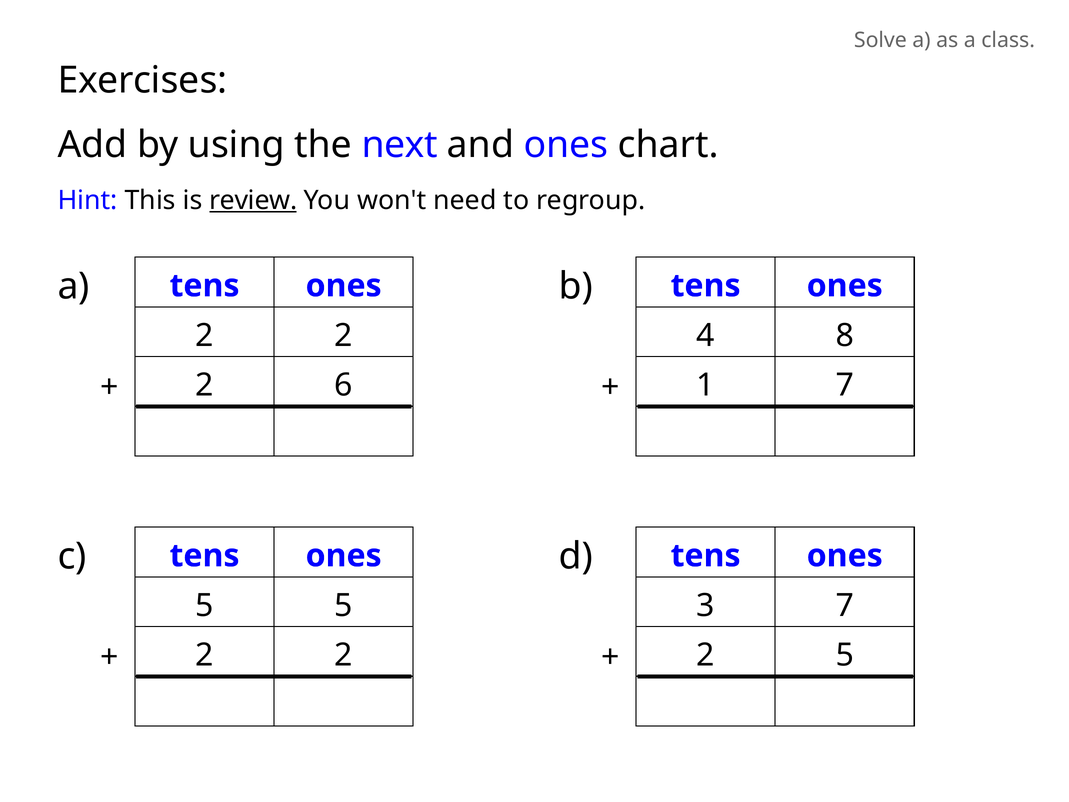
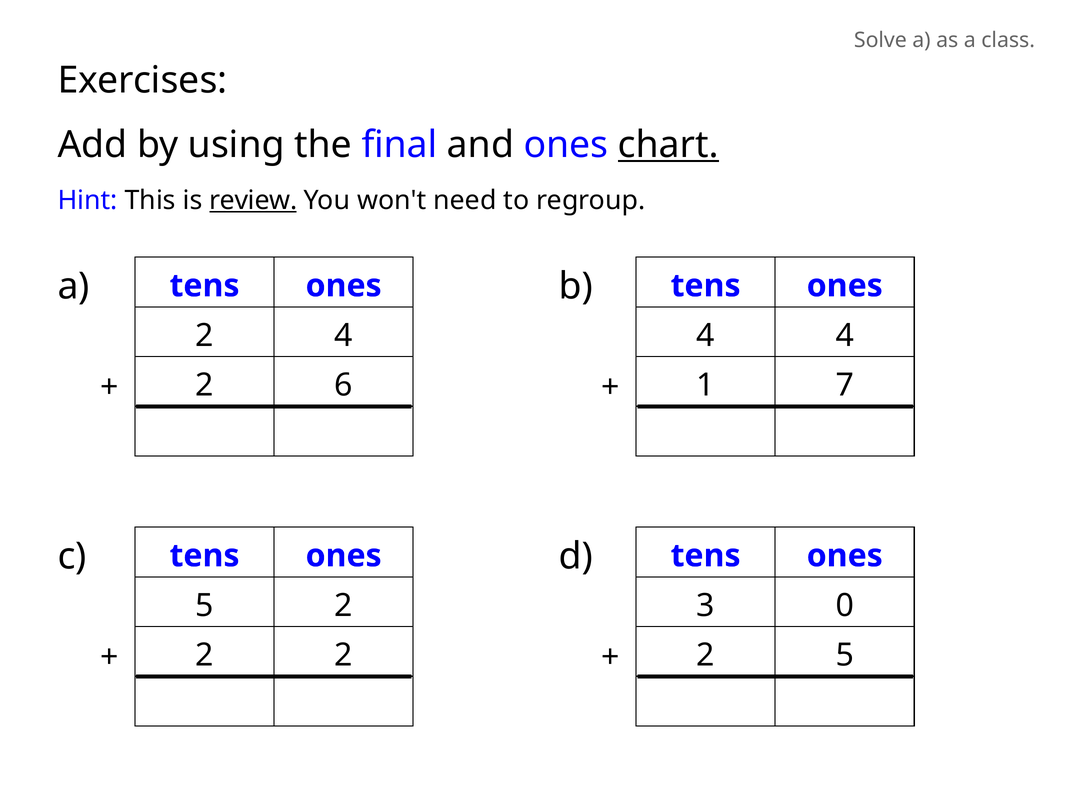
next: next -> final
chart underline: none -> present
2 at (344, 335): 2 -> 4
4 8: 8 -> 4
5 5: 5 -> 2
3 7: 7 -> 0
